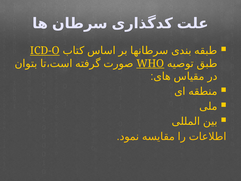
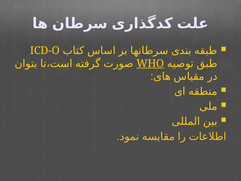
ICD-O underline: present -> none
